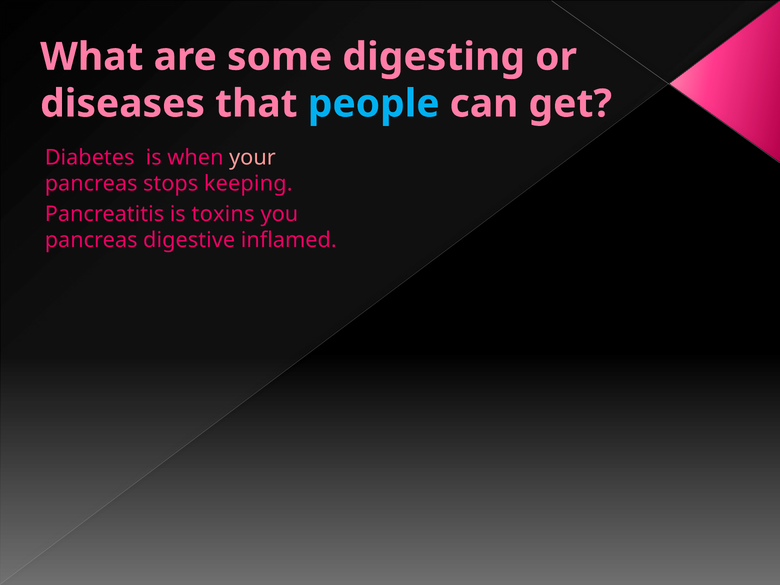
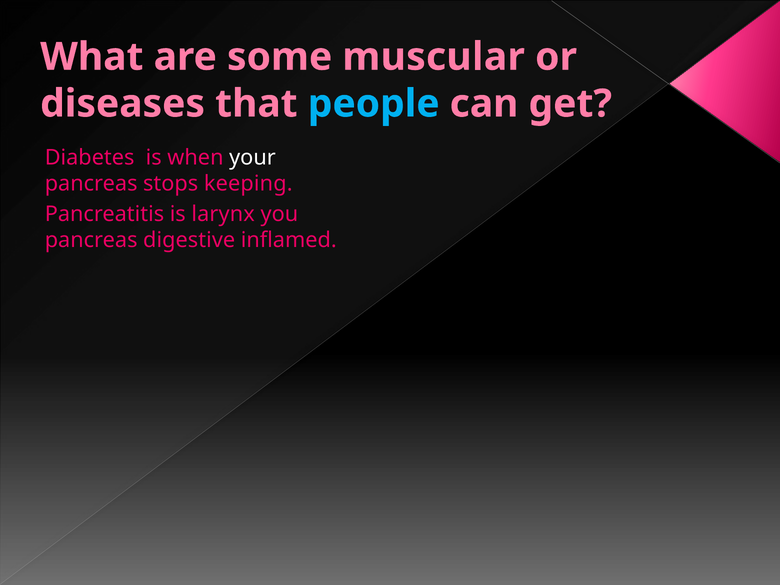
digesting: digesting -> muscular
your colour: pink -> white
toxins: toxins -> larynx
